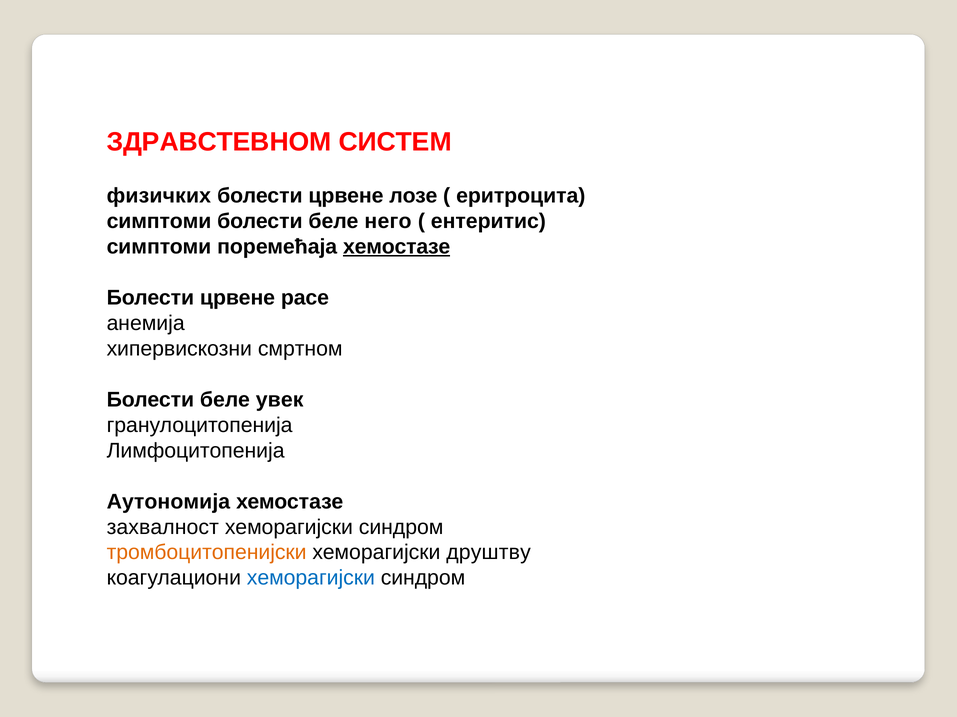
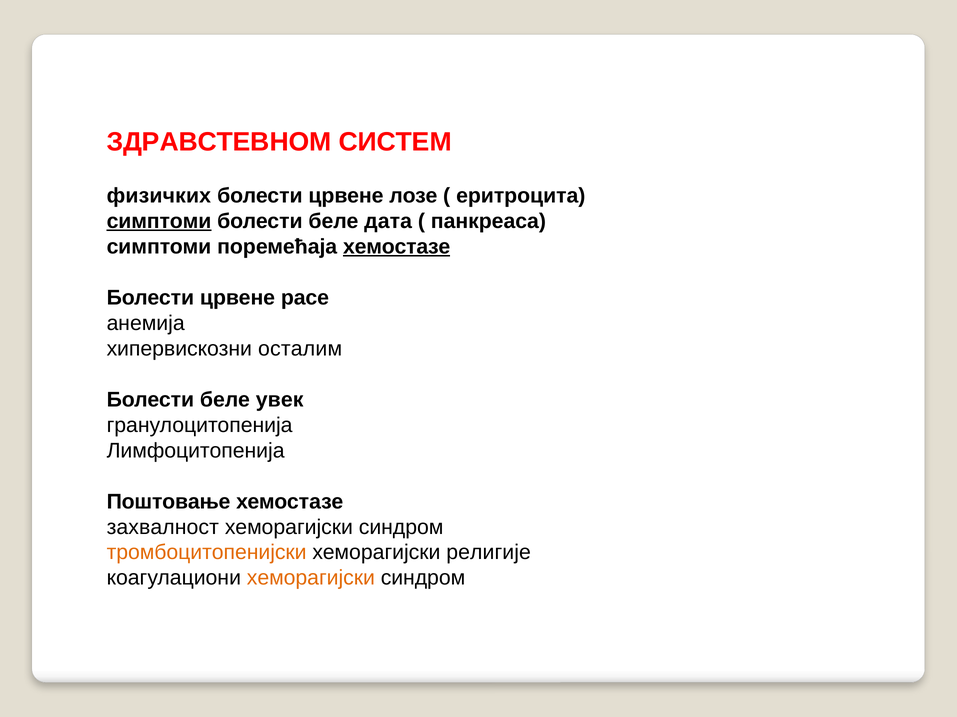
симптоми at (159, 221) underline: none -> present
него: него -> дата
ентеритис: ентеритис -> панкреаса
смртном: смртном -> осталим
Аутономија: Аутономија -> Поштовање
друштву: друштву -> религије
хеморагијски at (311, 579) colour: blue -> orange
